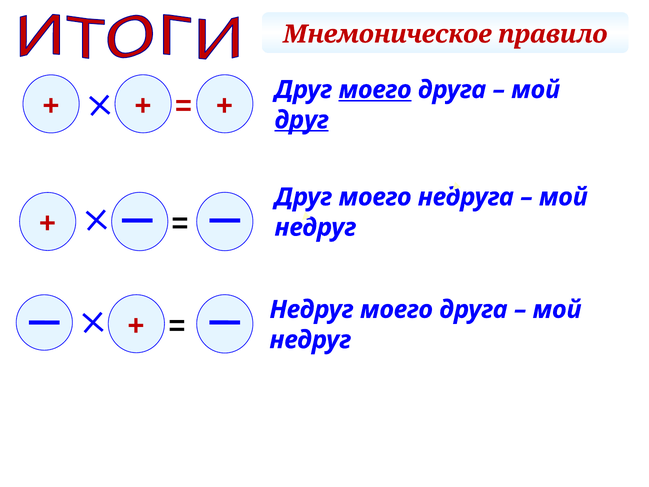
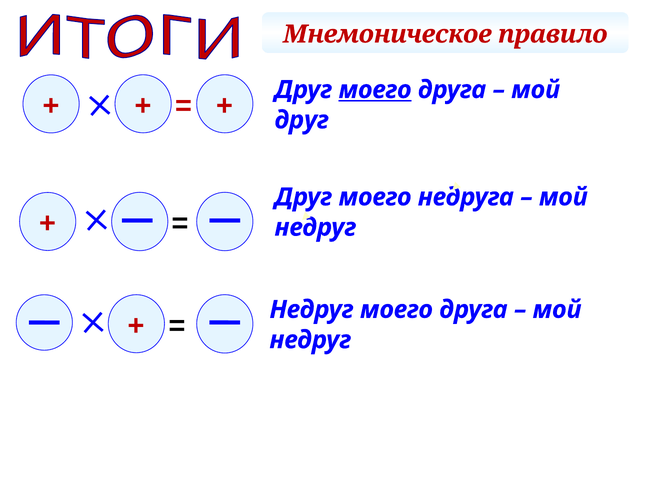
друг at (302, 120) underline: present -> none
